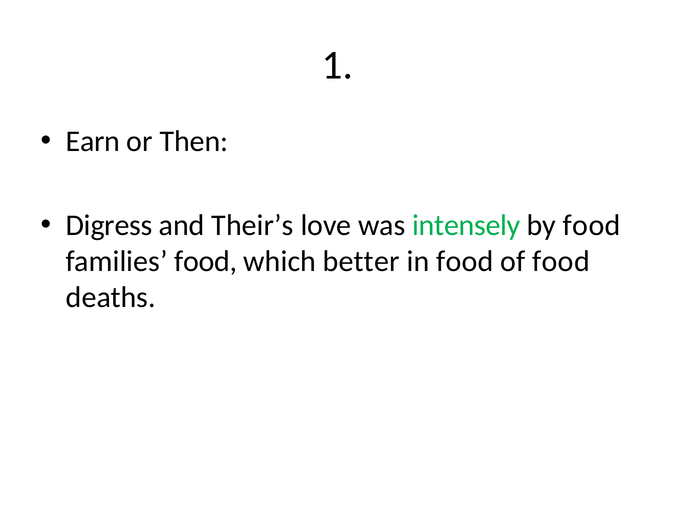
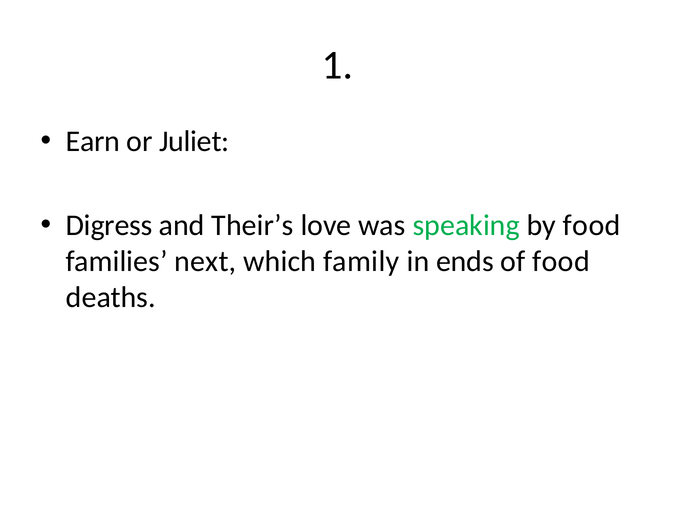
Then: Then -> Juliet
intensely: intensely -> speaking
families food: food -> next
better: better -> family
in food: food -> ends
